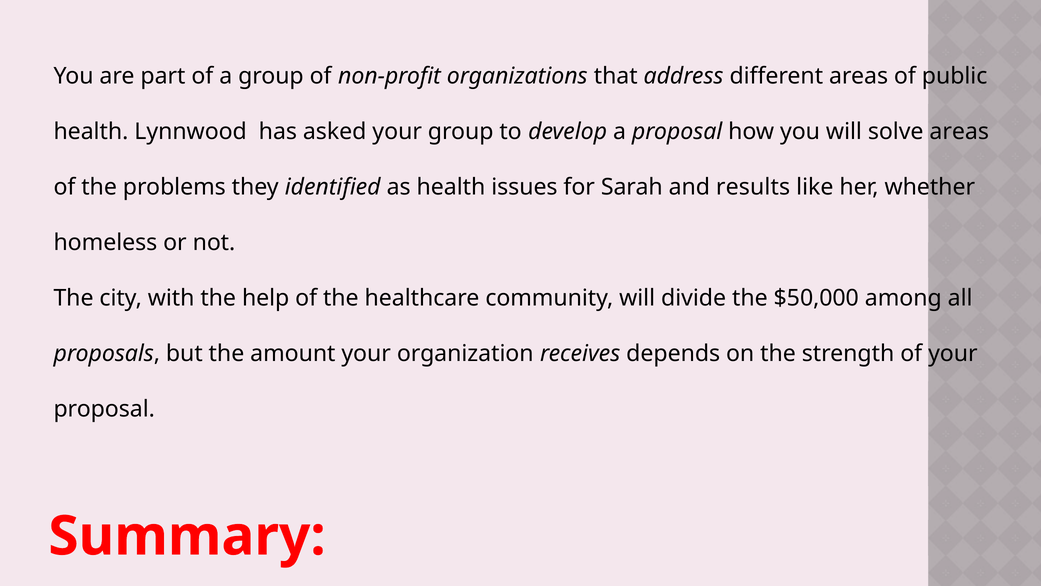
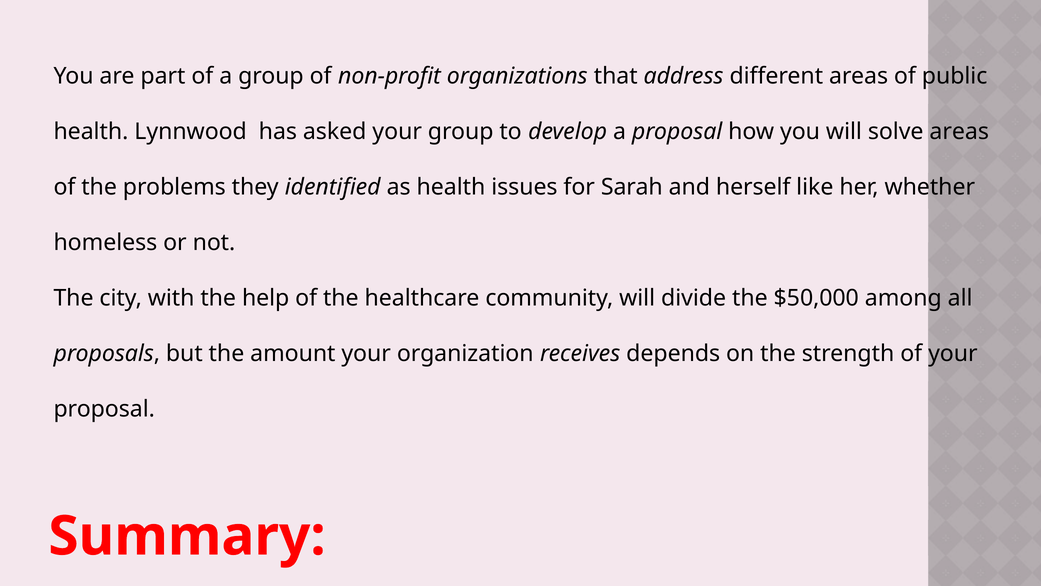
results: results -> herself
